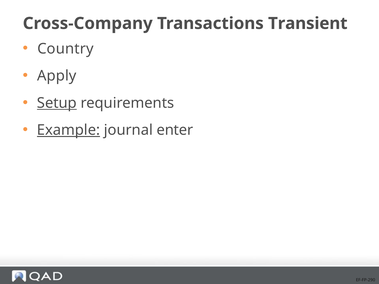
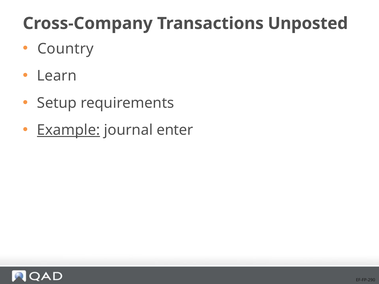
Transient: Transient -> Unposted
Apply: Apply -> Learn
Setup underline: present -> none
